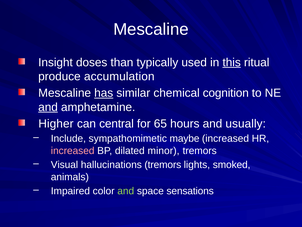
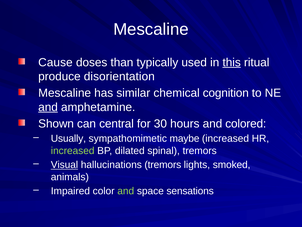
Insight: Insight -> Cause
accumulation: accumulation -> disorientation
has underline: present -> none
Higher: Higher -> Shown
65: 65 -> 30
usually: usually -> colored
Include: Include -> Usually
increased at (73, 150) colour: pink -> light green
minor: minor -> spinal
Visual underline: none -> present
